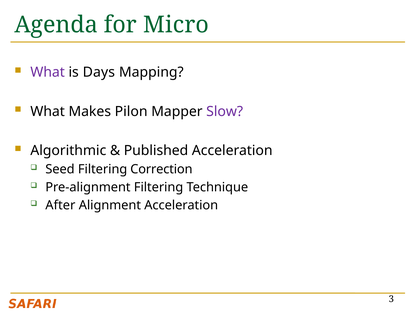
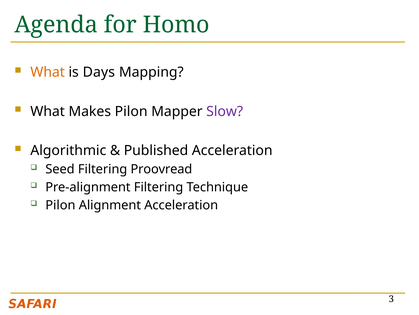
Micro: Micro -> Homo
What at (48, 72) colour: purple -> orange
Correction: Correction -> Proovread
After at (60, 205): After -> Pilon
